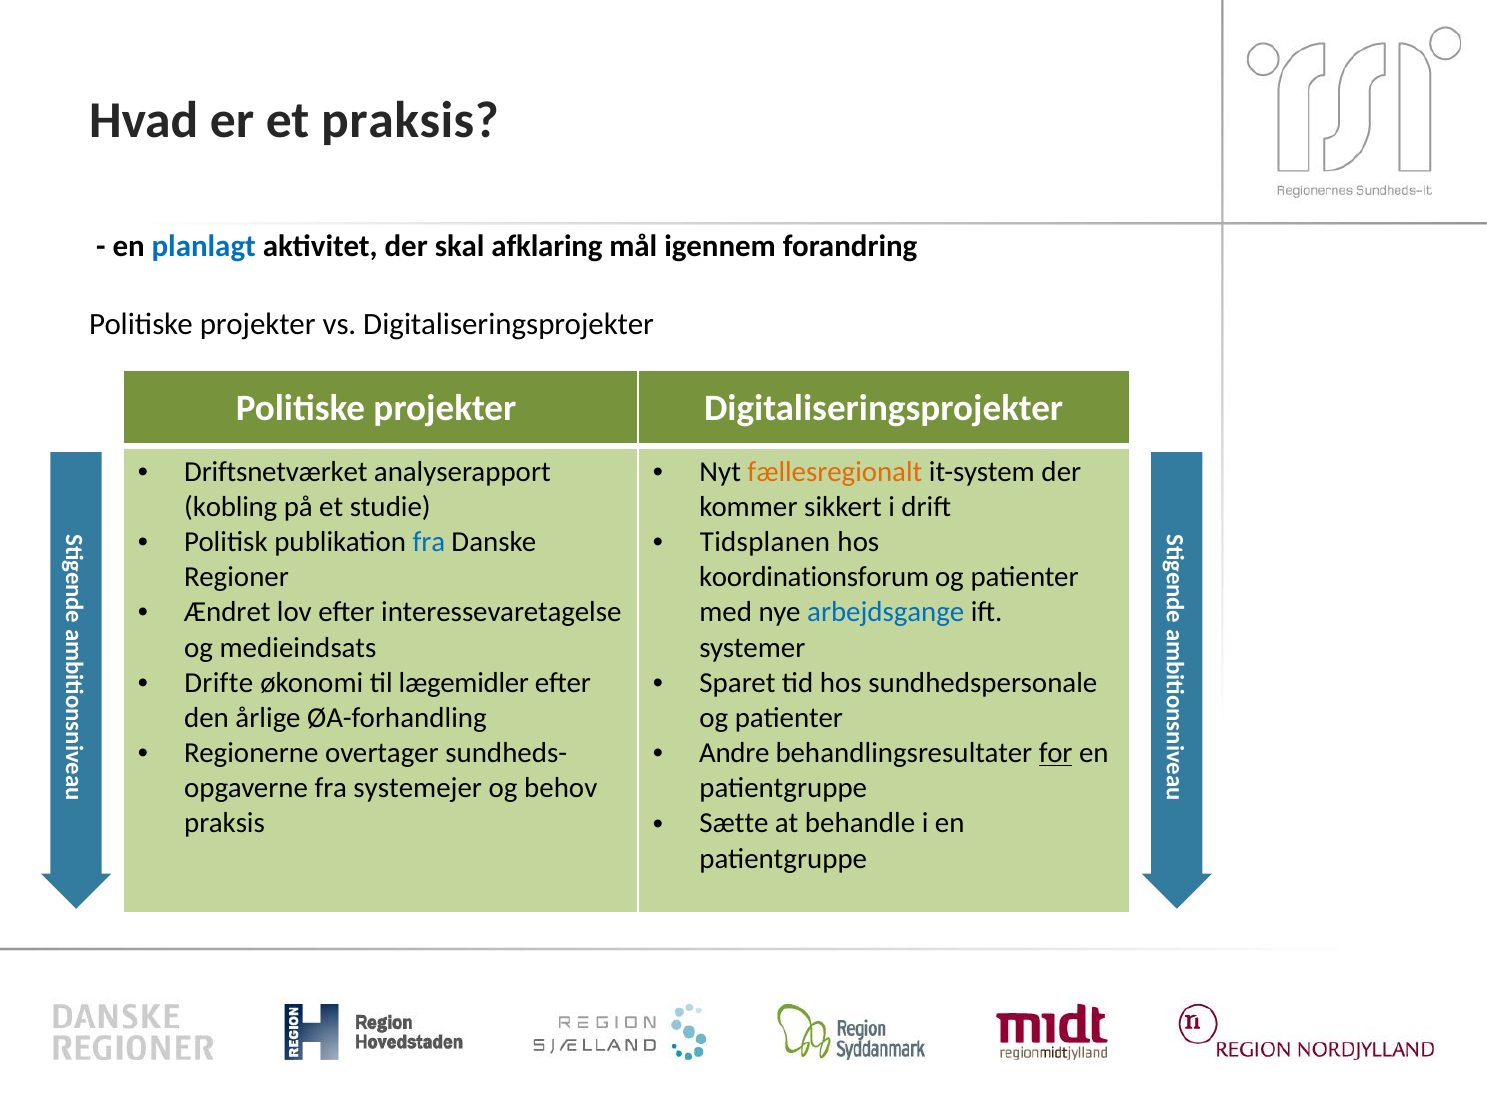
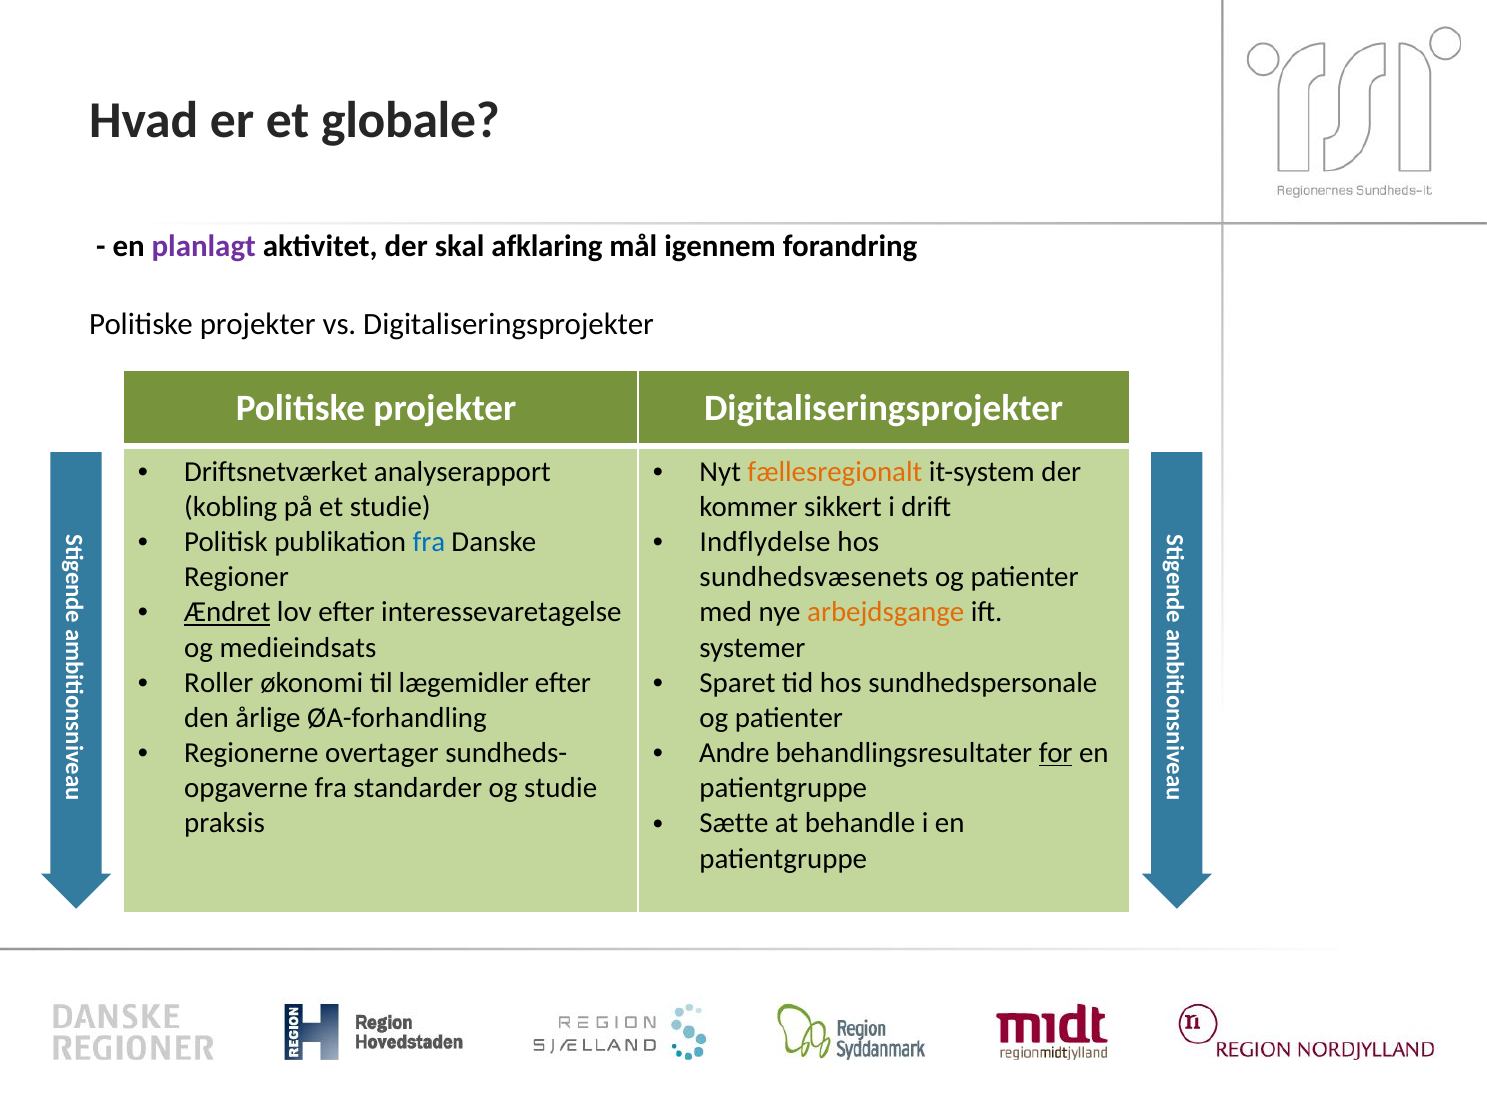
et praksis: praksis -> globale
planlagt colour: blue -> purple
Tidsplanen: Tidsplanen -> Indflydelse
koordinationsforum: koordinationsforum -> sundhedsvæsenets
Ændret underline: none -> present
arbejdsgange colour: blue -> orange
Drifte: Drifte -> Roller
systemejer: systemejer -> standarder
og behov: behov -> studie
